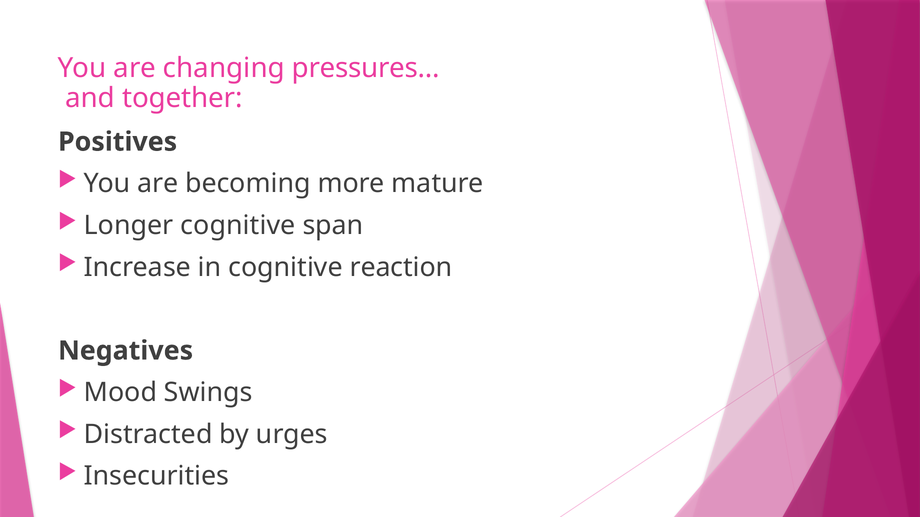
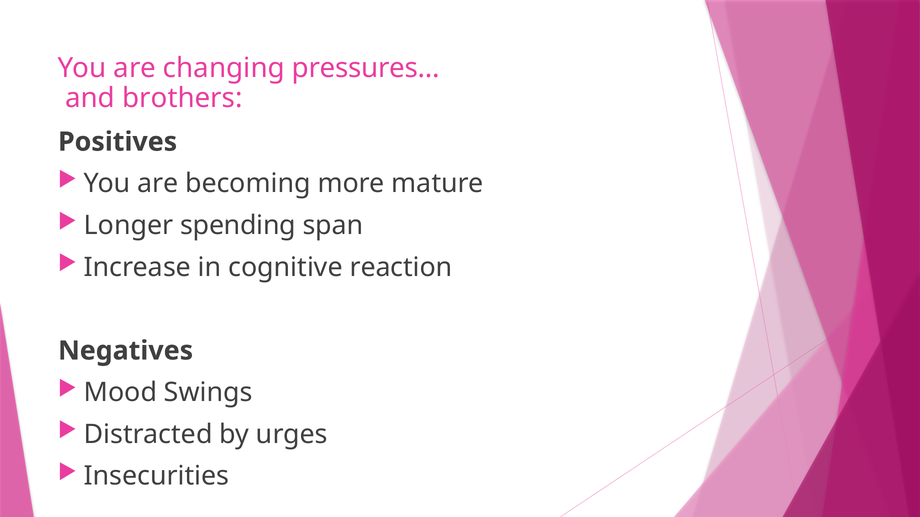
together: together -> brothers
Longer cognitive: cognitive -> spending
